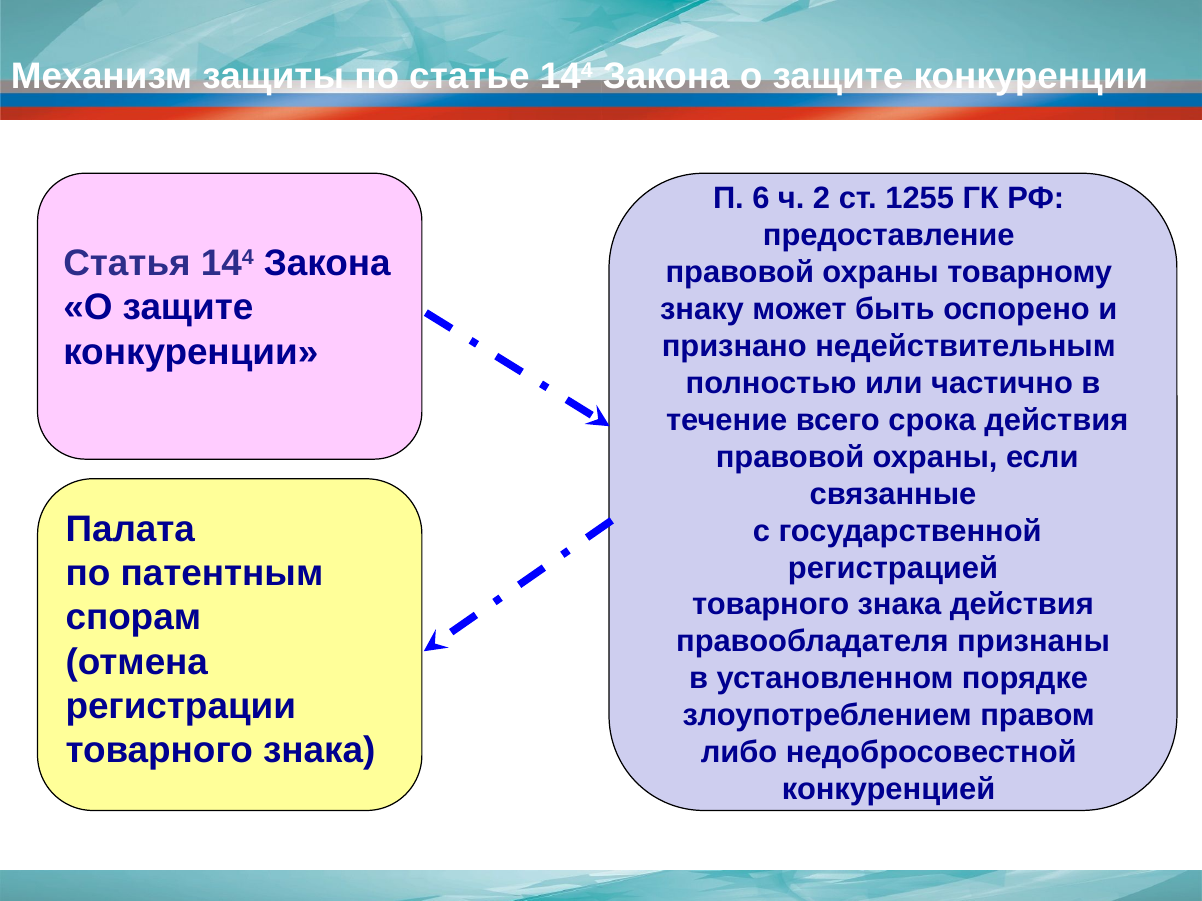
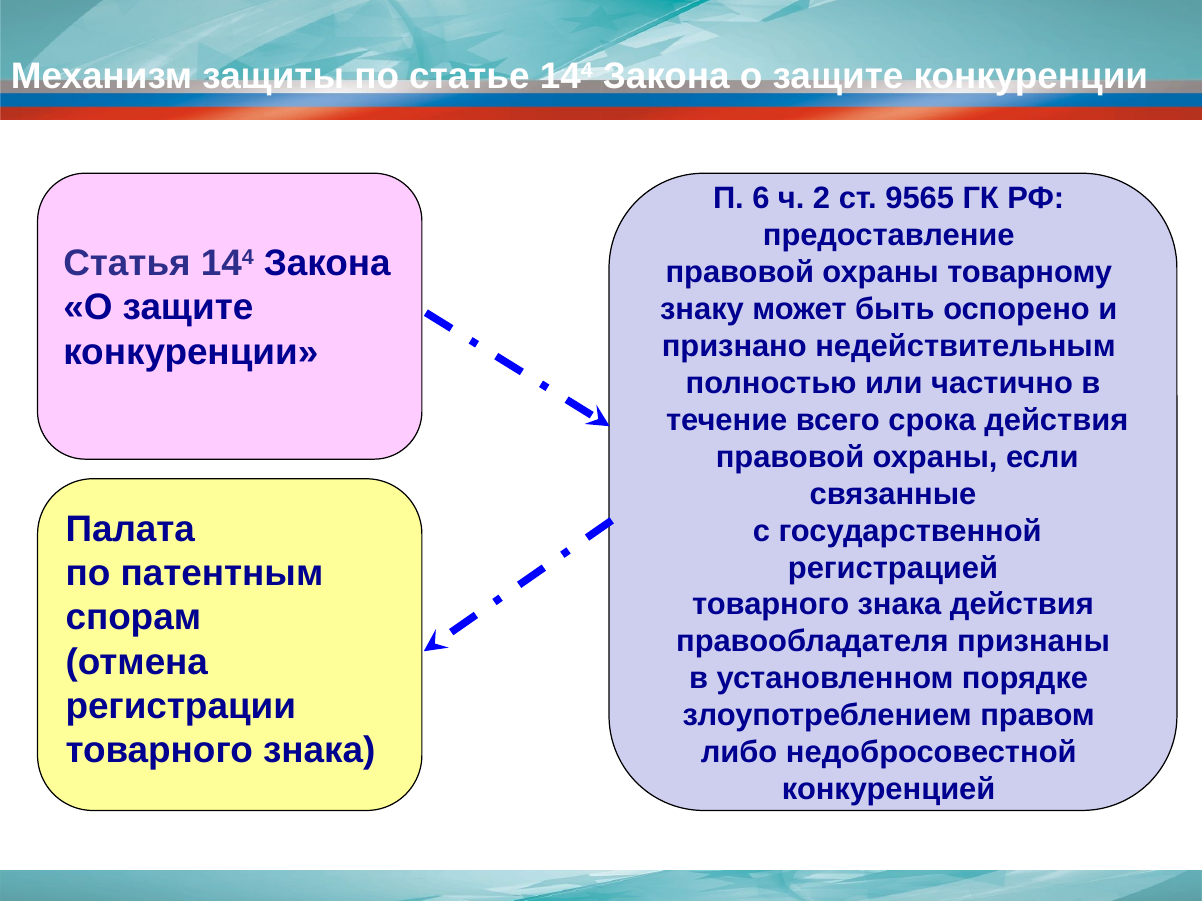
1255: 1255 -> 9565
